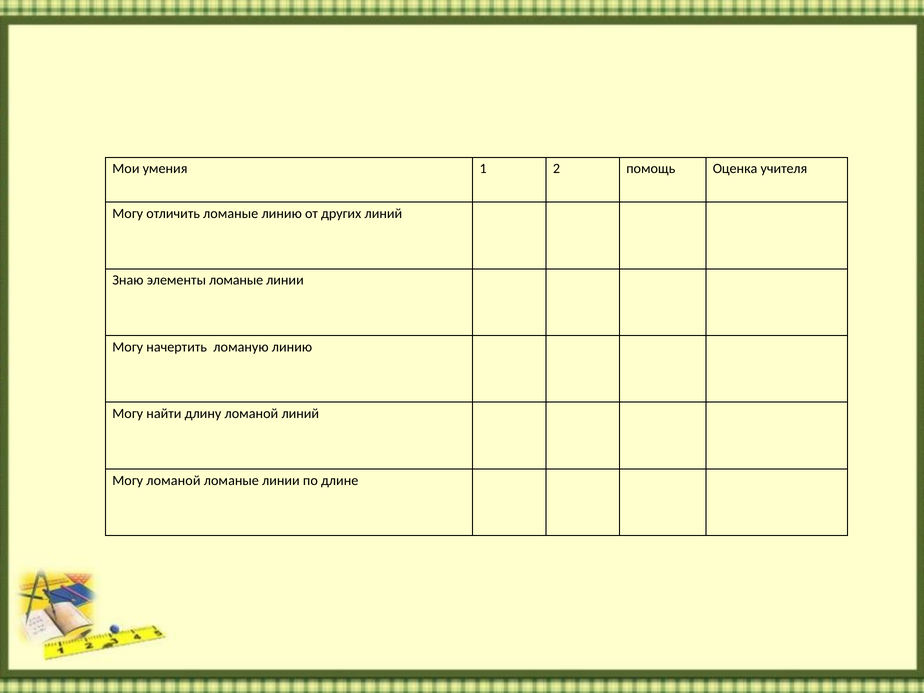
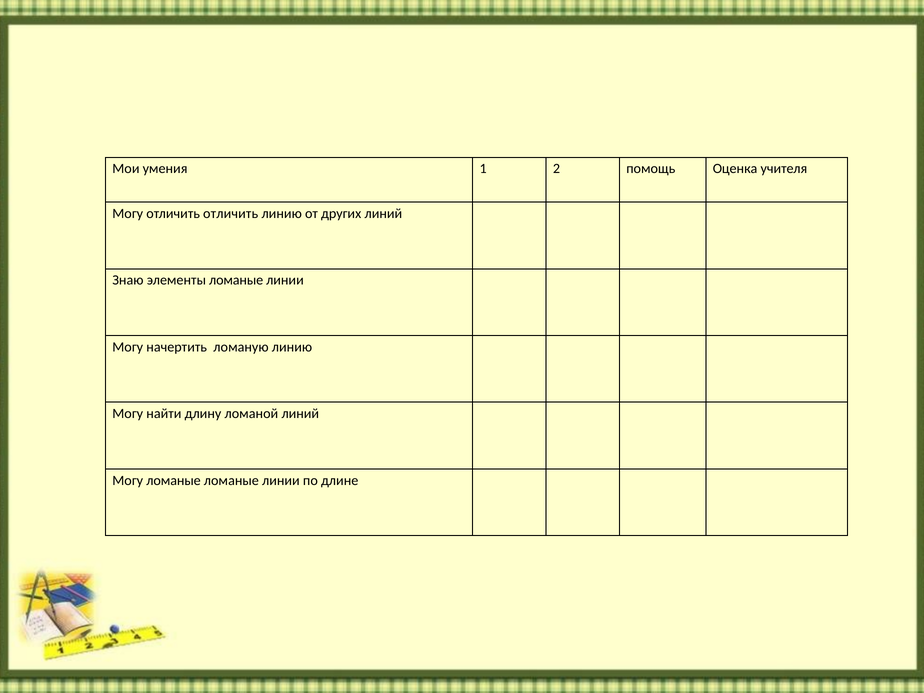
отличить ломаные: ломаные -> отличить
Могу ломаной: ломаной -> ломаные
